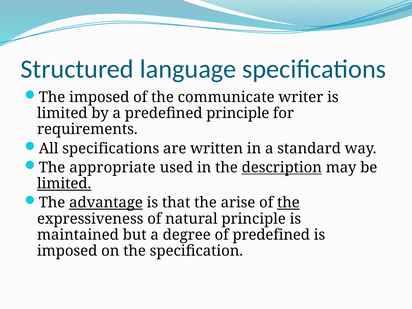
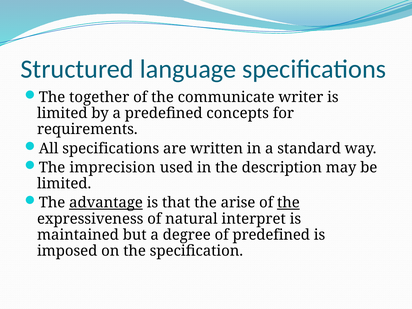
The imposed: imposed -> together
predefined principle: principle -> concepts
appropriate: appropriate -> imprecision
description underline: present -> none
limited at (64, 184) underline: present -> none
natural principle: principle -> interpret
